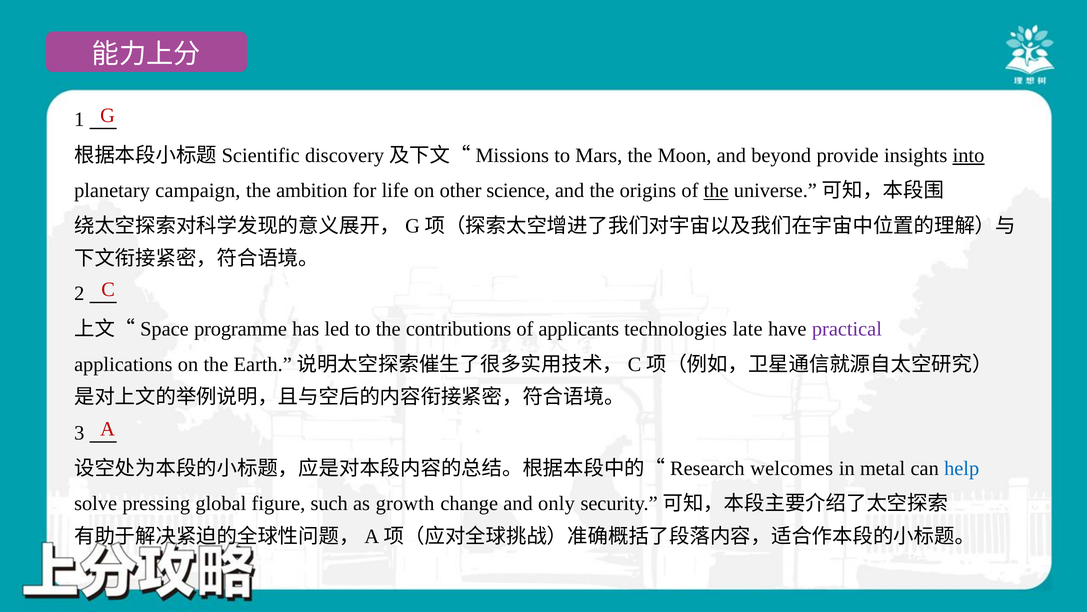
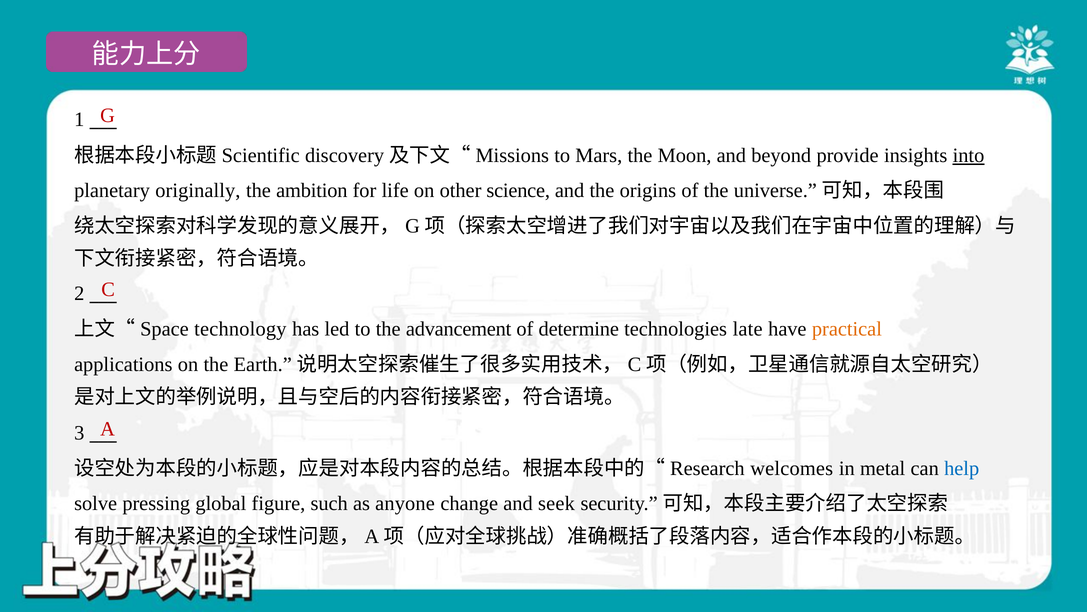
campaign: campaign -> originally
the at (716, 190) underline: present -> none
programme: programme -> technology
contributions: contributions -> advancement
applicants: applicants -> determine
practical colour: purple -> orange
growth: growth -> anyone
only: only -> seek
